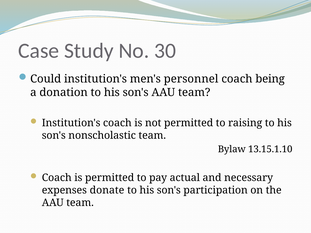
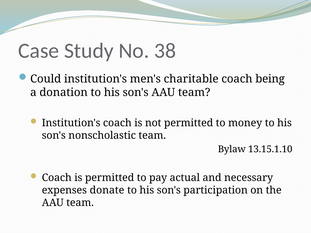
30: 30 -> 38
personnel: personnel -> charitable
raising: raising -> money
